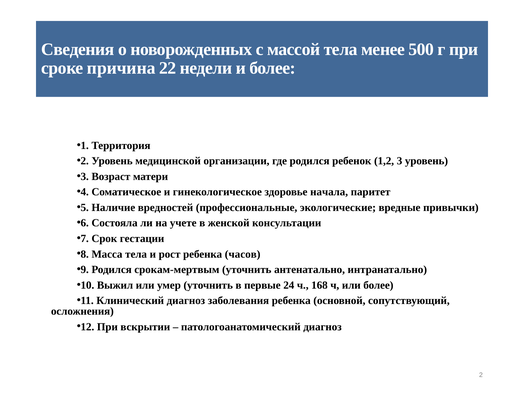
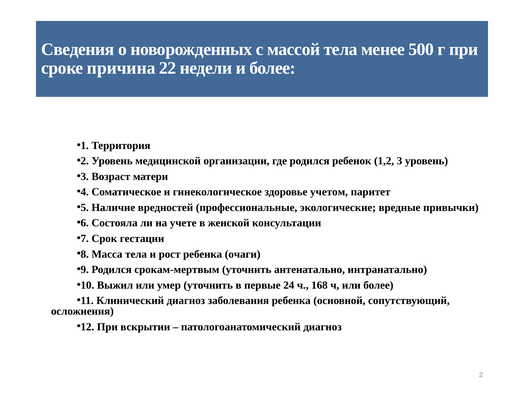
начала: начала -> учетом
часов: часов -> очаги
